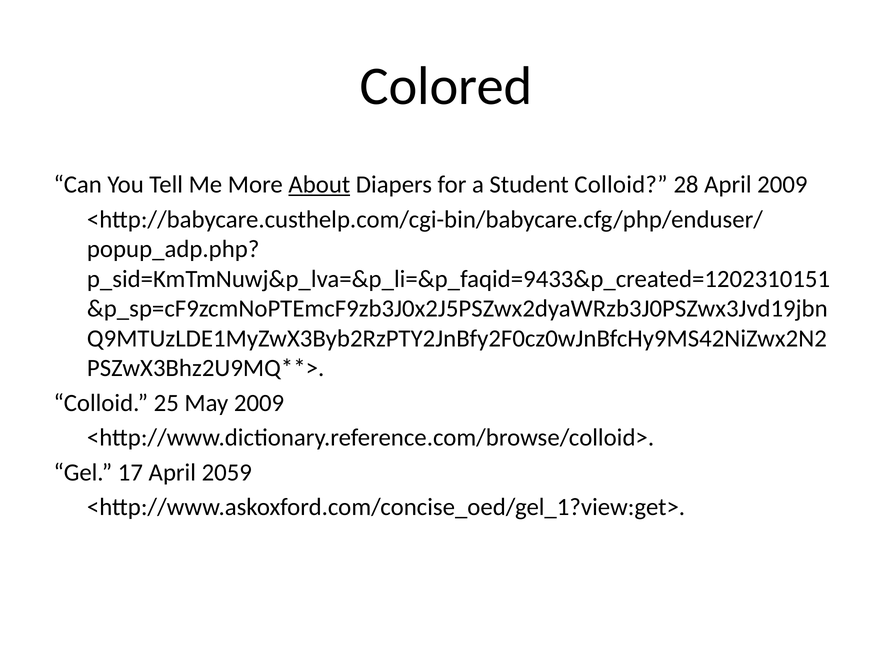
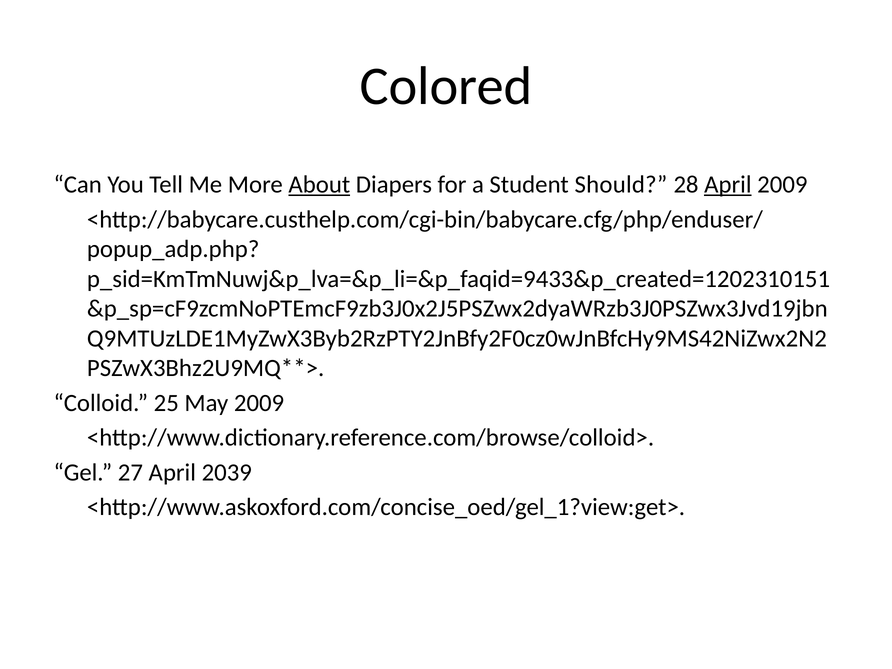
Student Colloid: Colloid -> Should
April at (728, 185) underline: none -> present
17: 17 -> 27
2059: 2059 -> 2039
